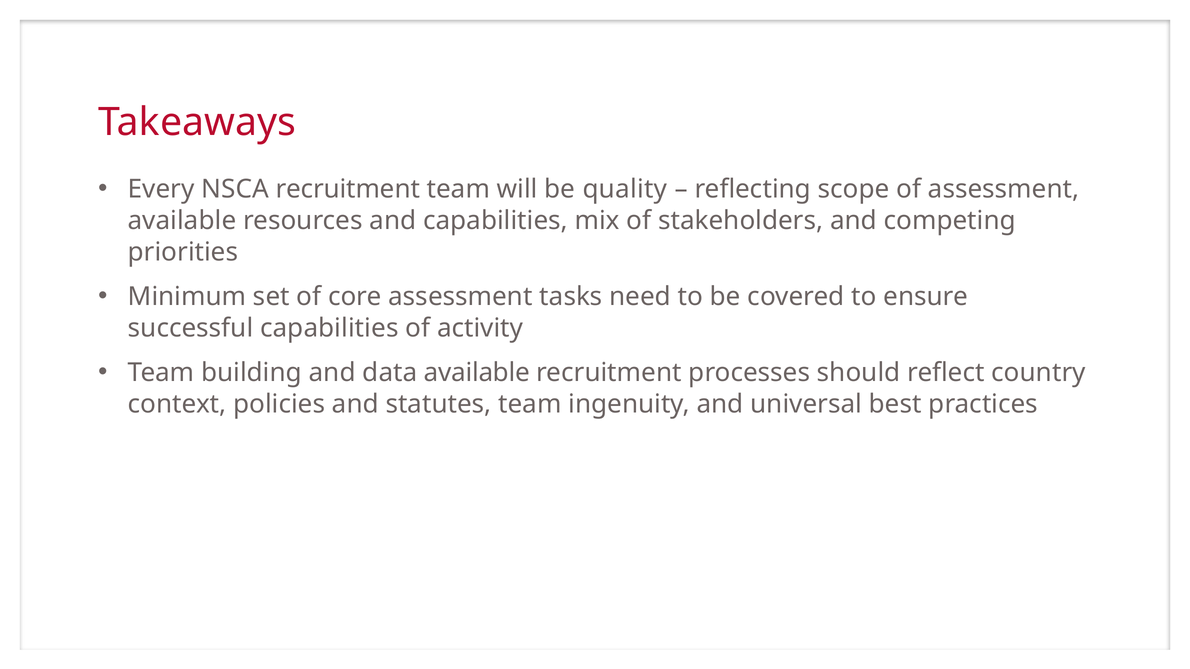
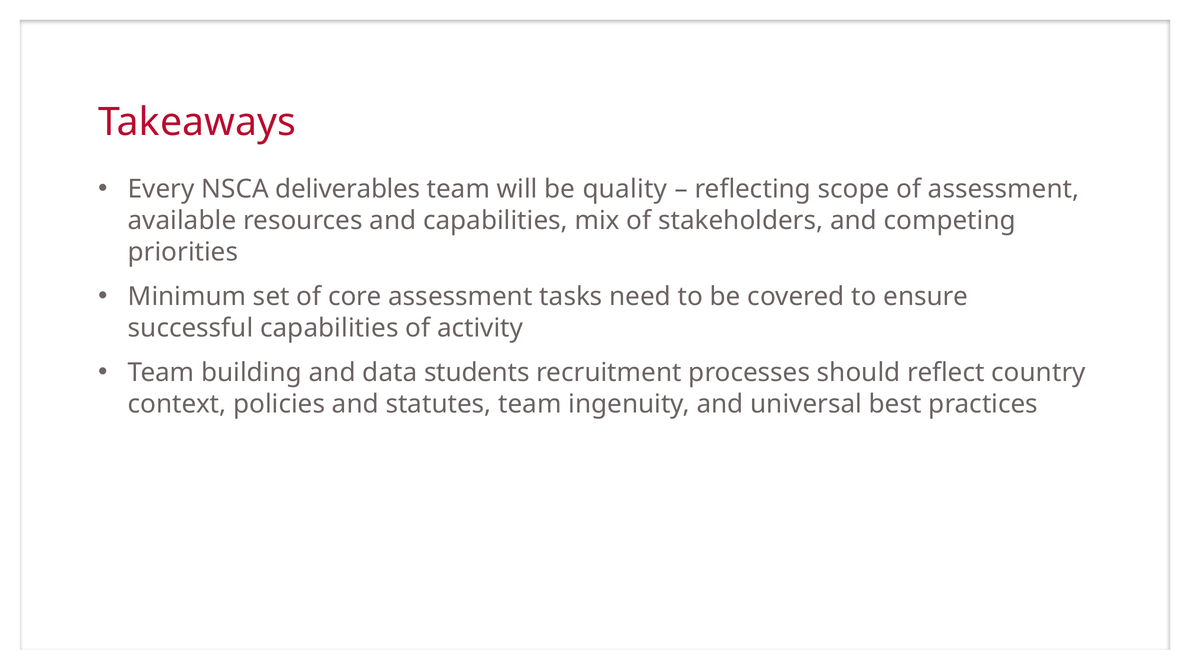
NSCA recruitment: recruitment -> deliverables
data available: available -> students
